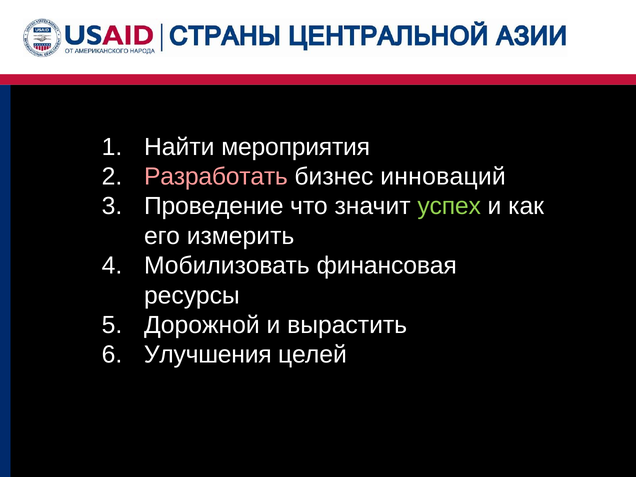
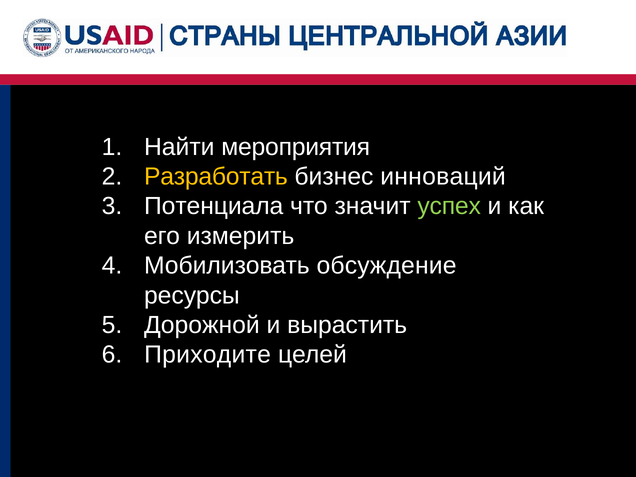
Разработать colour: pink -> yellow
Проведение: Проведение -> Потенциала
финансовая: финансовая -> обсуждение
Улучшения: Улучшения -> Приходите
